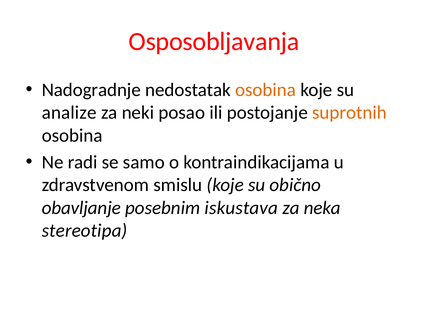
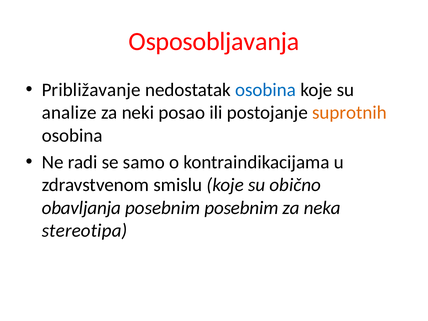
Nadogradnje: Nadogradnje -> Približavanje
osobina at (266, 90) colour: orange -> blue
obavljanje: obavljanje -> obavljanja
posebnim iskustava: iskustava -> posebnim
